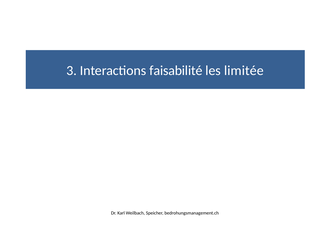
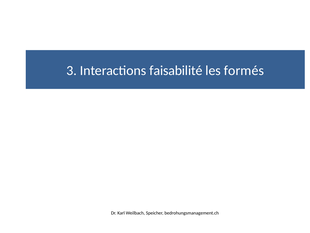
limitée: limitée -> formés
